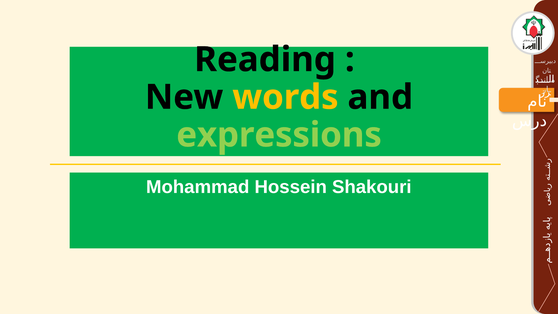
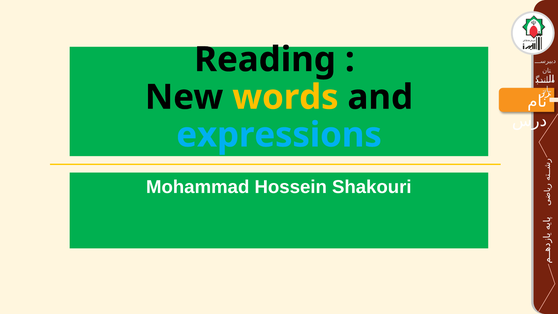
expressions colour: light green -> light blue
